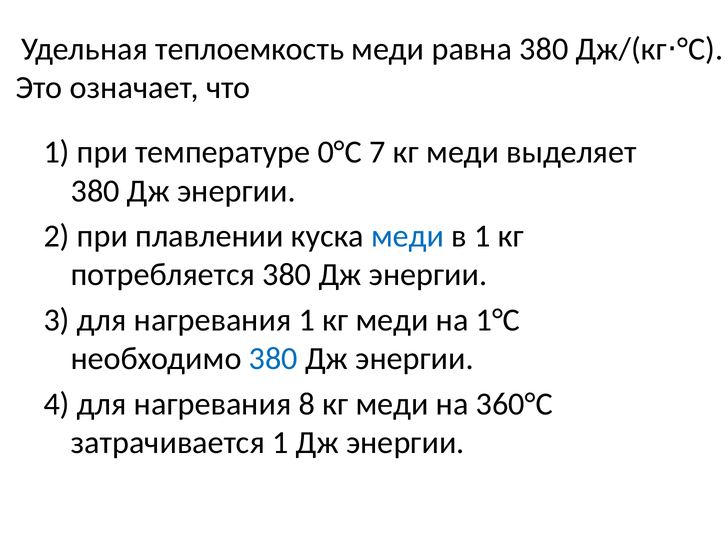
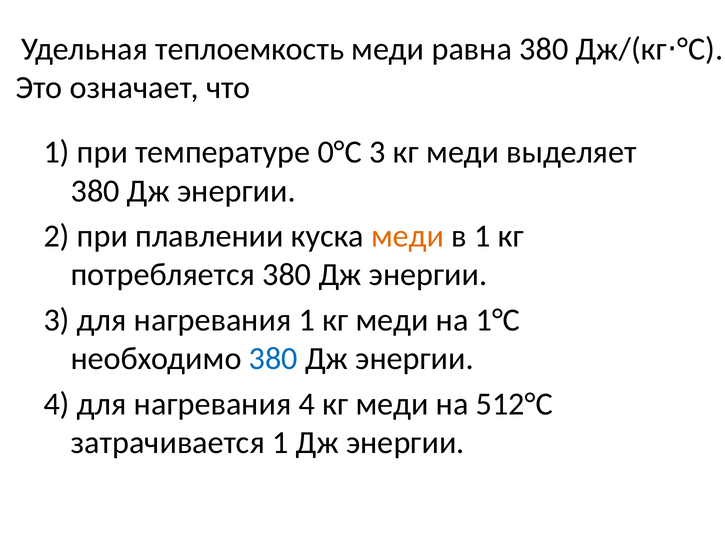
0°С 7: 7 -> 3
меди at (408, 236) colour: blue -> orange
нагревания 8: 8 -> 4
360°С: 360°С -> 512°С
